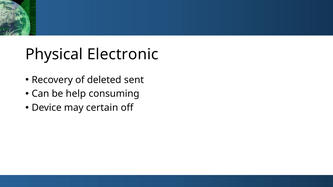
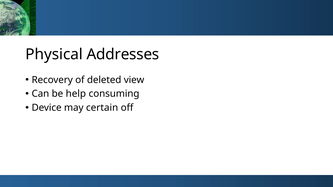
Electronic: Electronic -> Addresses
sent: sent -> view
